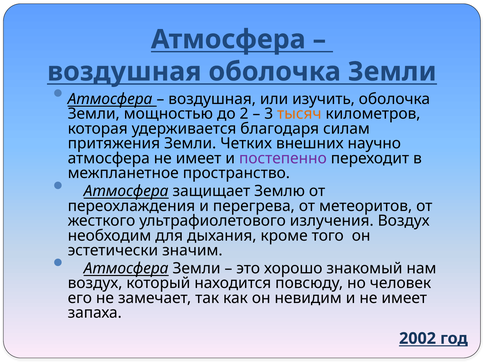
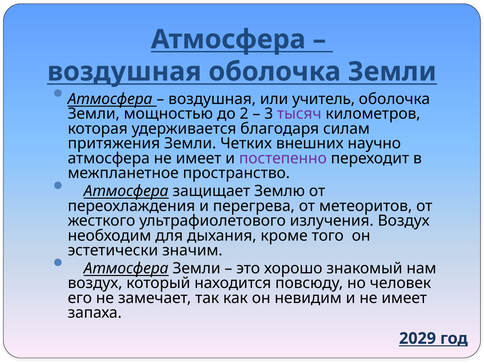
изучить: изучить -> учитель
тысяч colour: orange -> purple
2002: 2002 -> 2029
